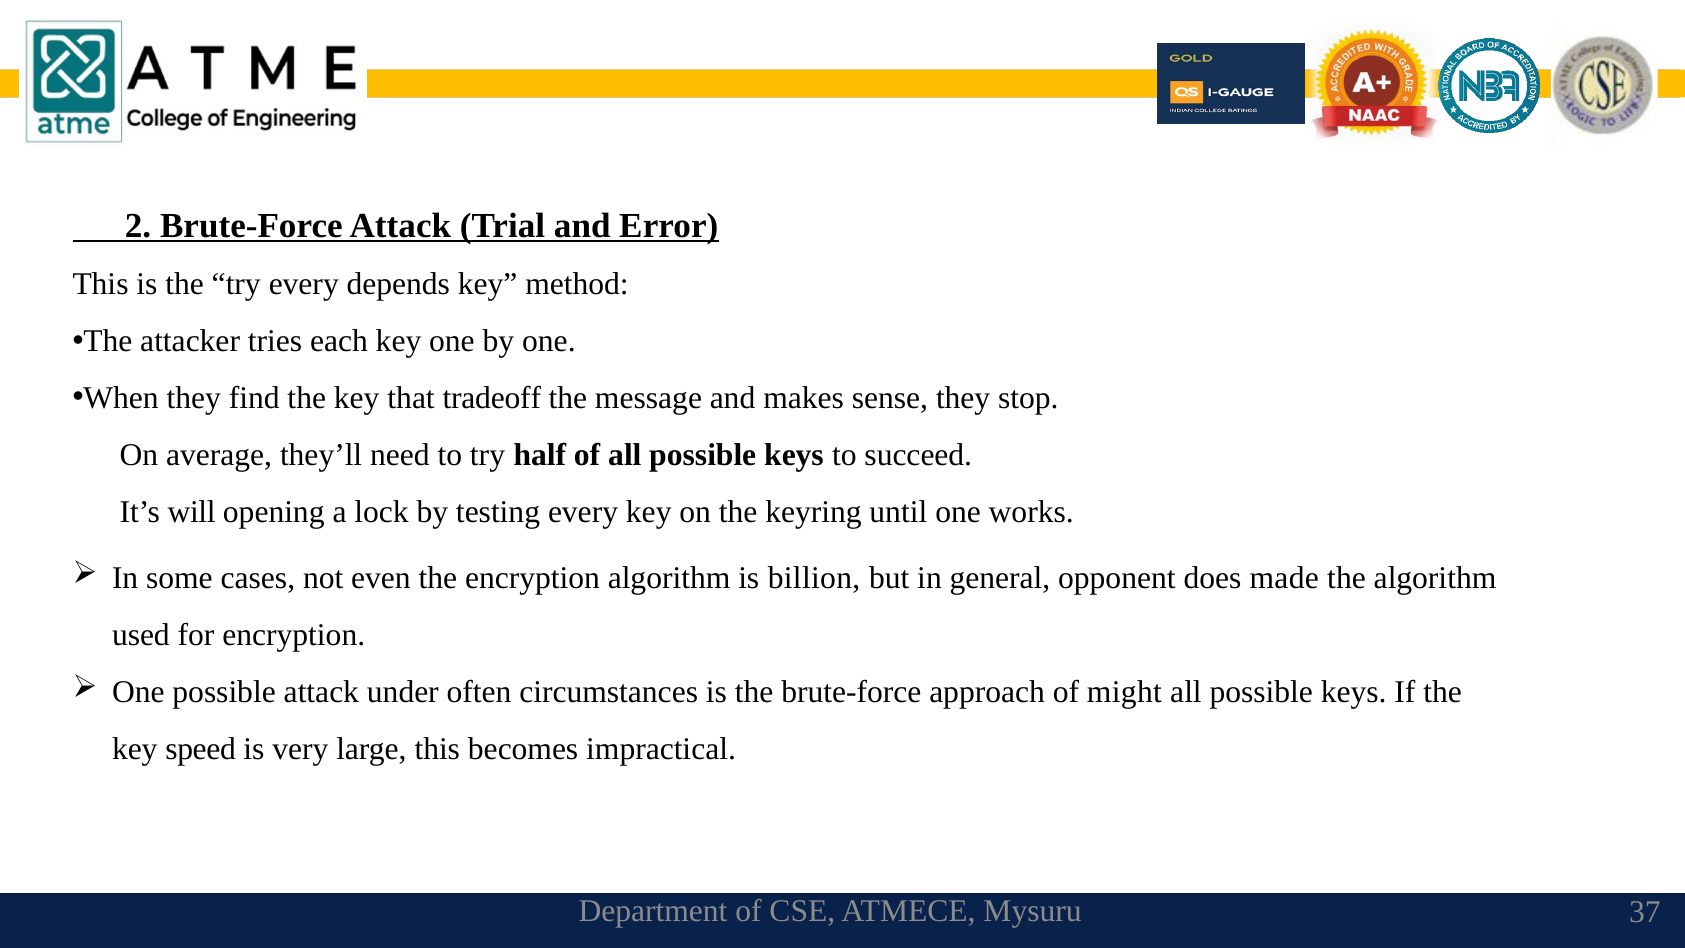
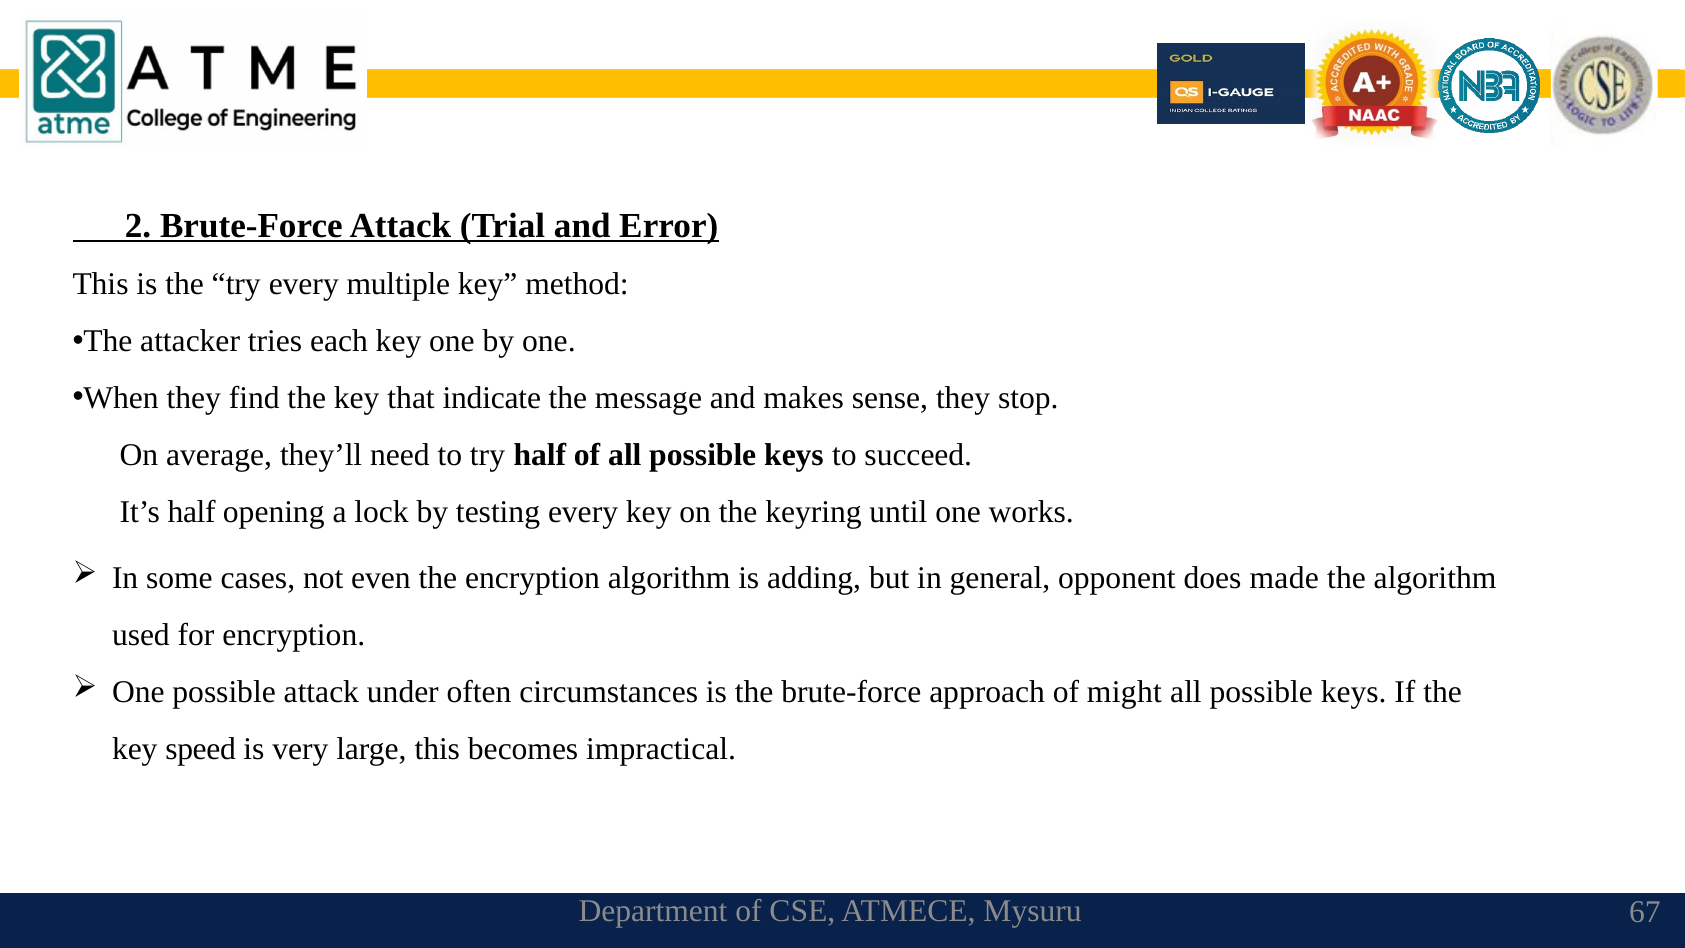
depends: depends -> multiple
tradeoff: tradeoff -> indicate
will at (192, 512): will -> half
billion: billion -> adding
37: 37 -> 67
